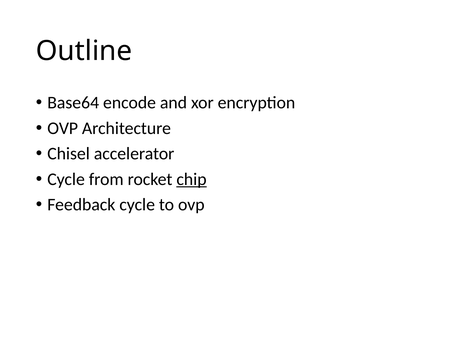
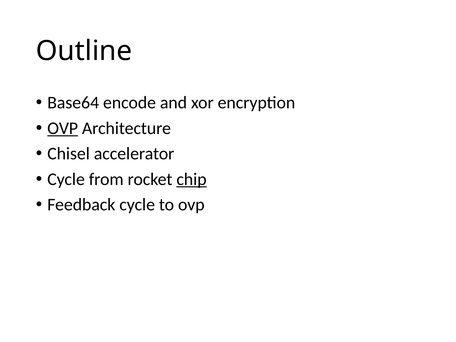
OVP at (63, 128) underline: none -> present
